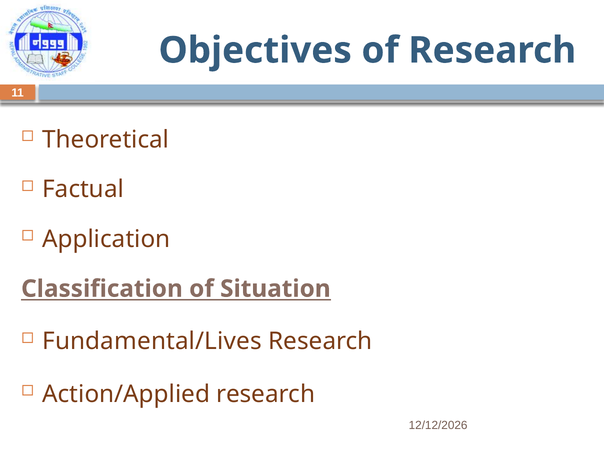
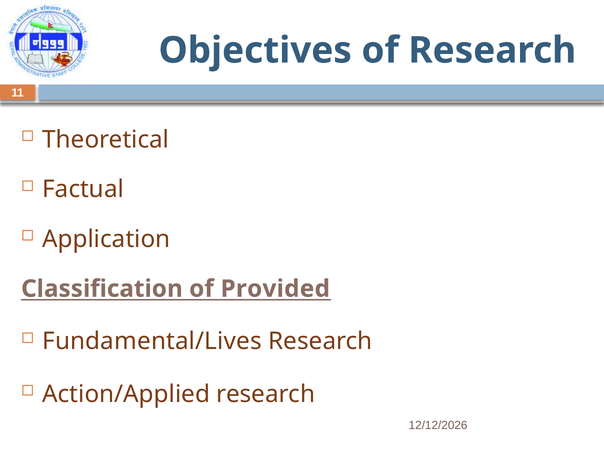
Situation: Situation -> Provided
